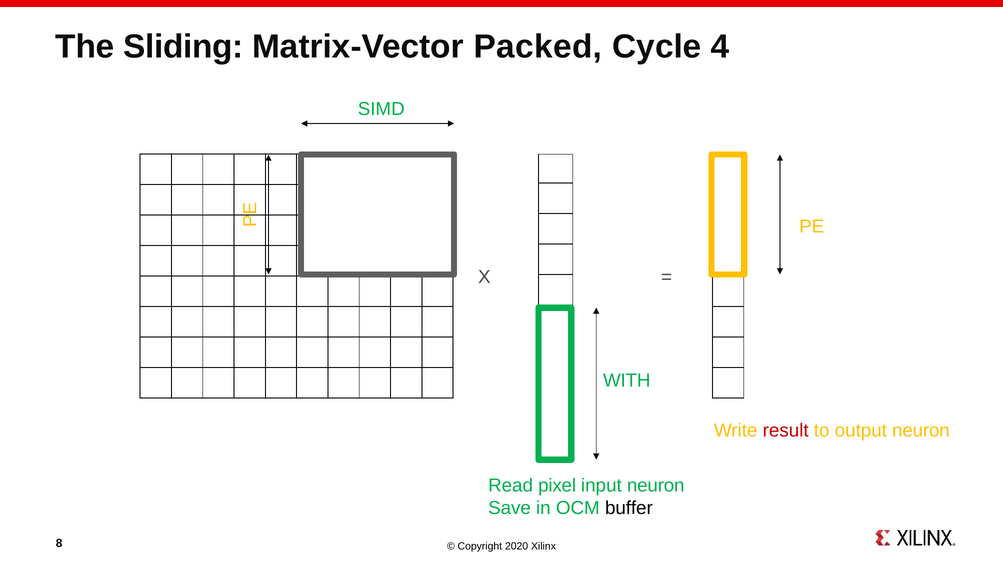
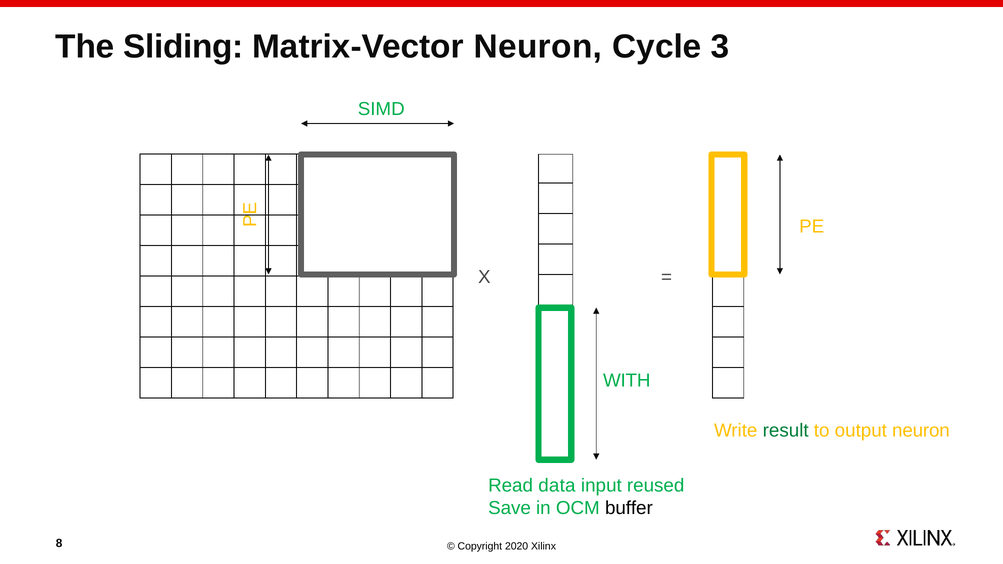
Matrix-Vector Packed: Packed -> Neuron
4: 4 -> 3
result colour: red -> green
pixel: pixel -> data
input neuron: neuron -> reused
